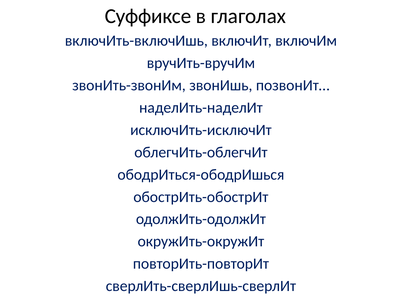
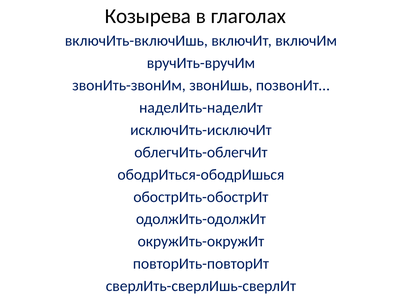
Суффиксе: Суффиксе -> Козырева
